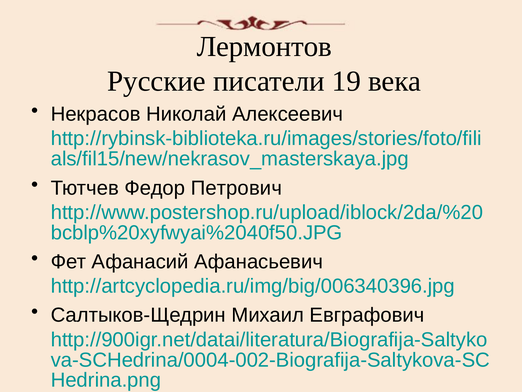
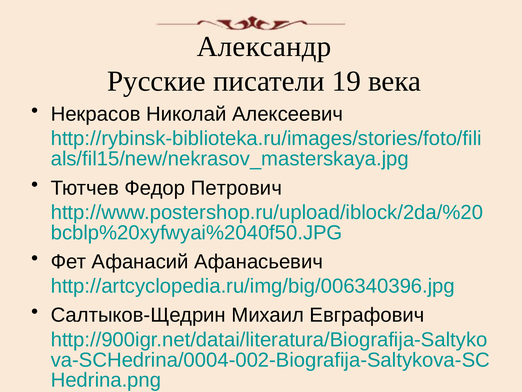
Лермонтов: Лермонтов -> Александр
